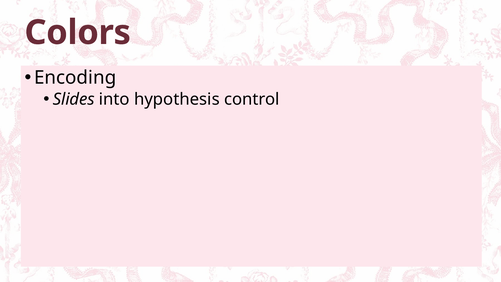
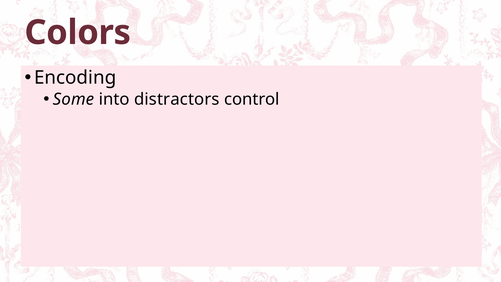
Slides: Slides -> Some
hypothesis: hypothesis -> distractors
